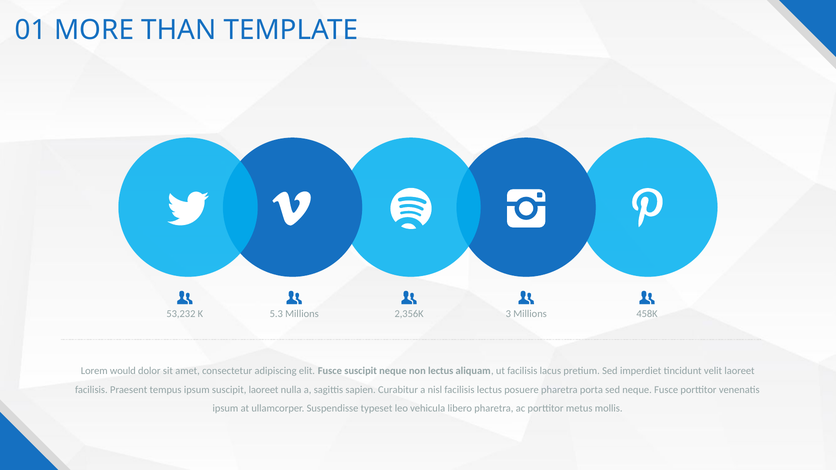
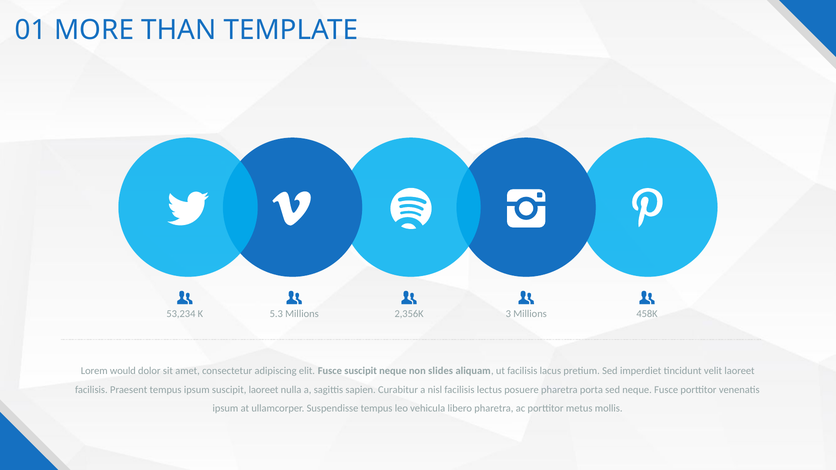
53,232: 53,232 -> 53,234
non lectus: lectus -> slides
Suspendisse typeset: typeset -> tempus
